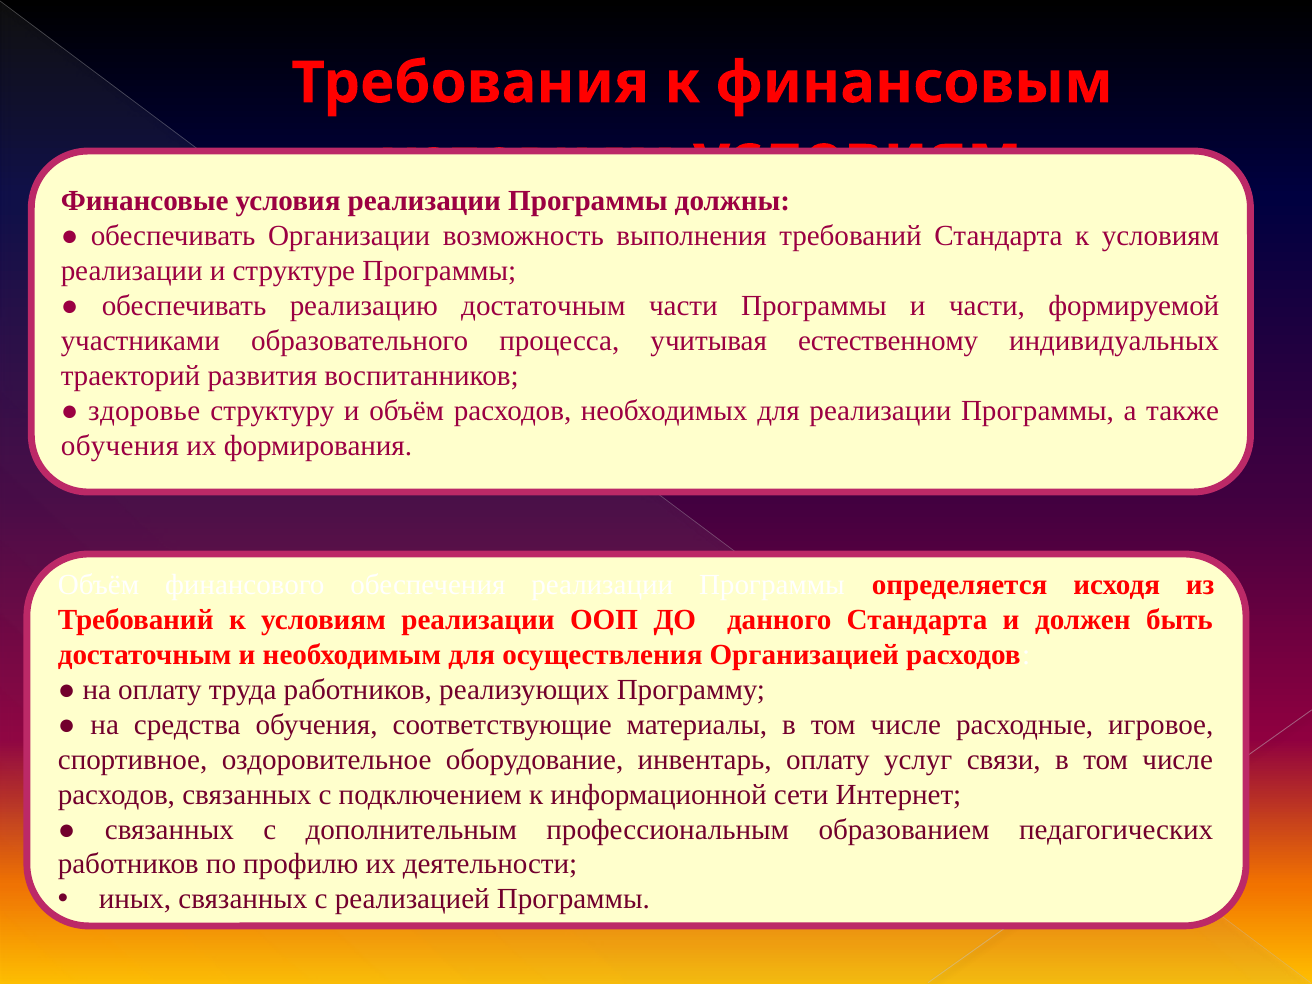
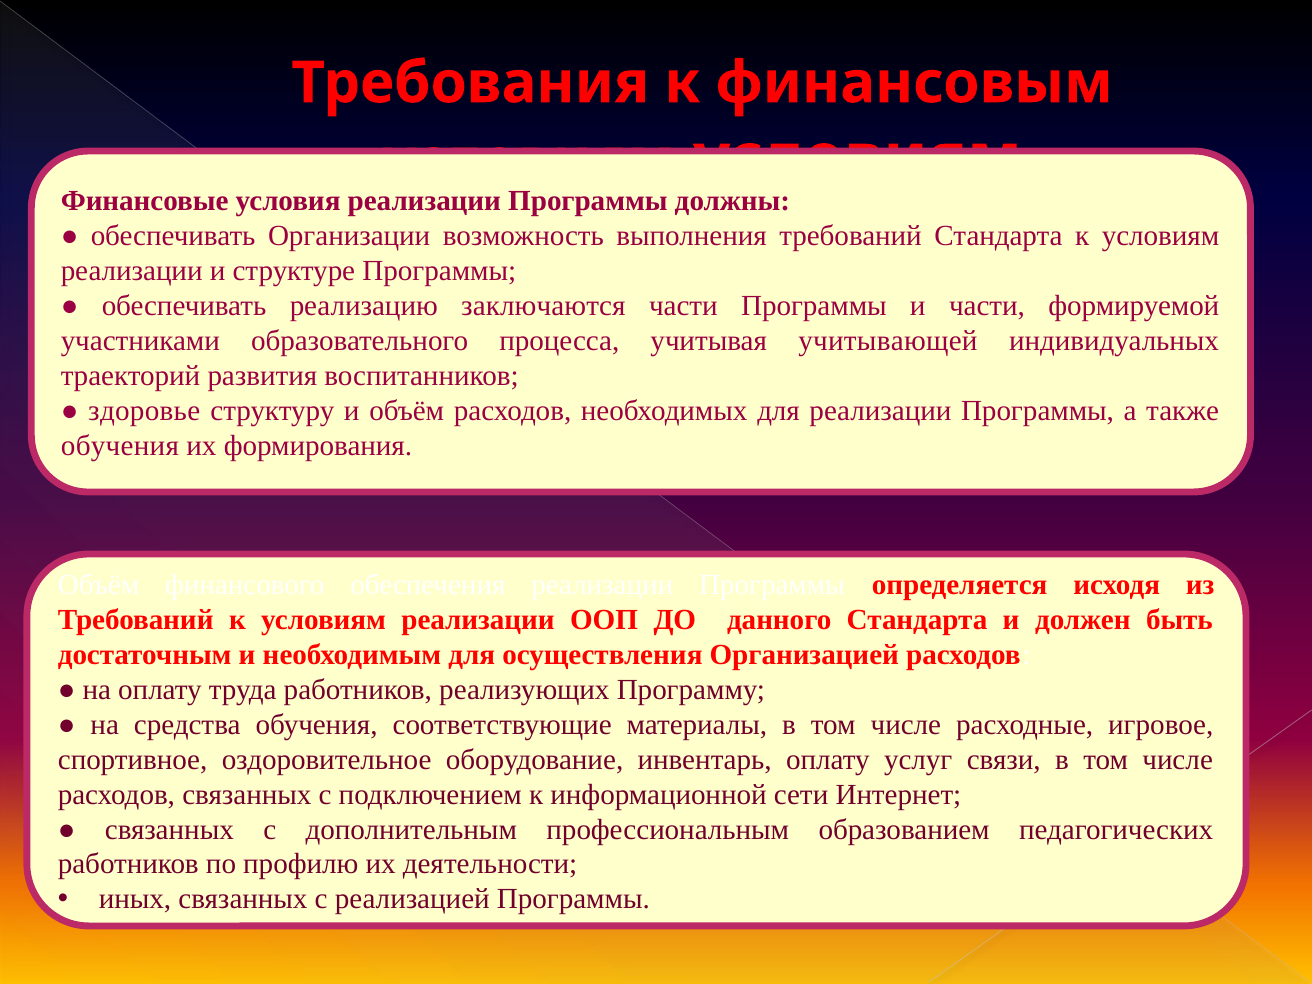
реализацию достаточным: достаточным -> заключаются
естественному: естественному -> учитывающей
